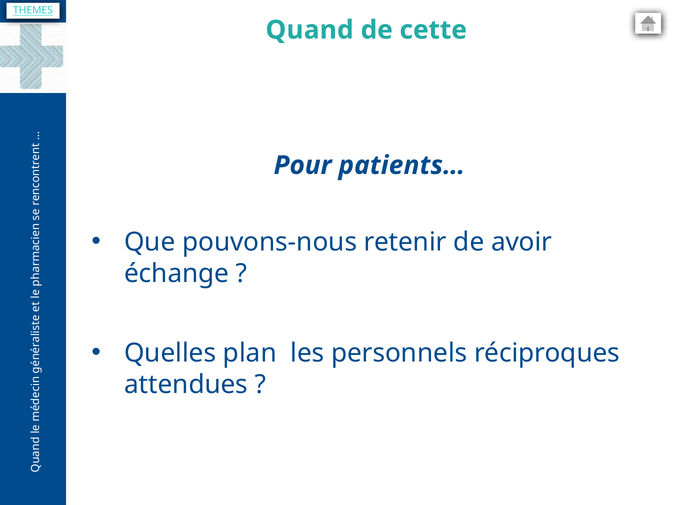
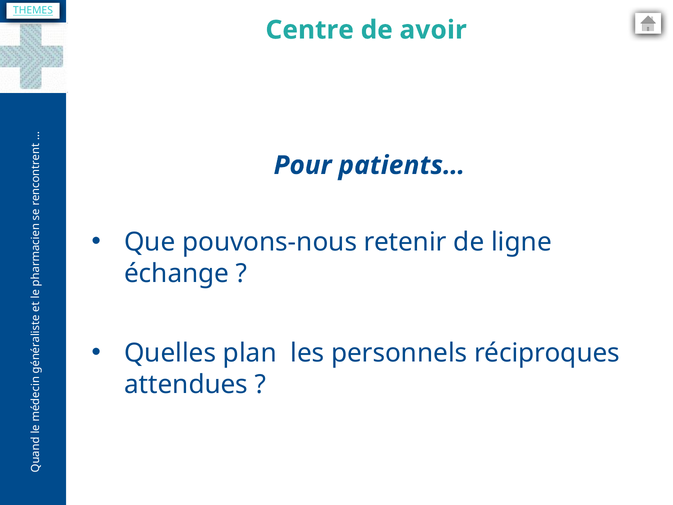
Quand: Quand -> Centre
cette: cette -> avoir
avoir: avoir -> ligne
